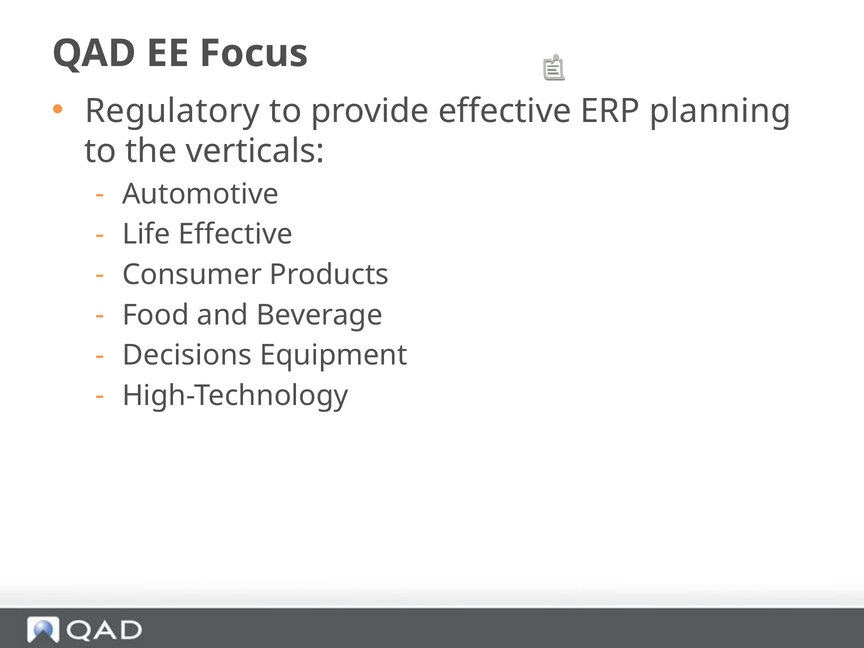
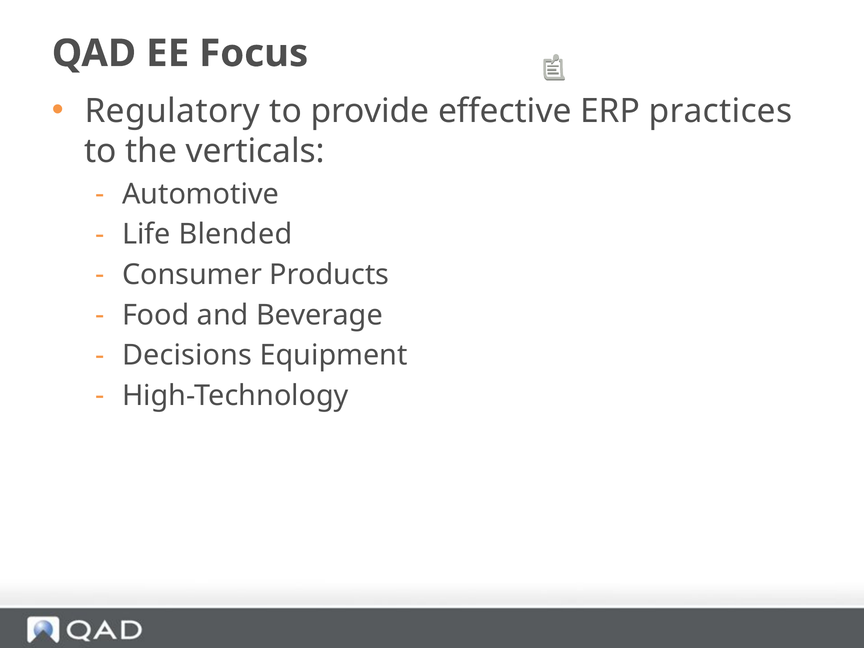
planning: planning -> practices
Life Effective: Effective -> Blended
